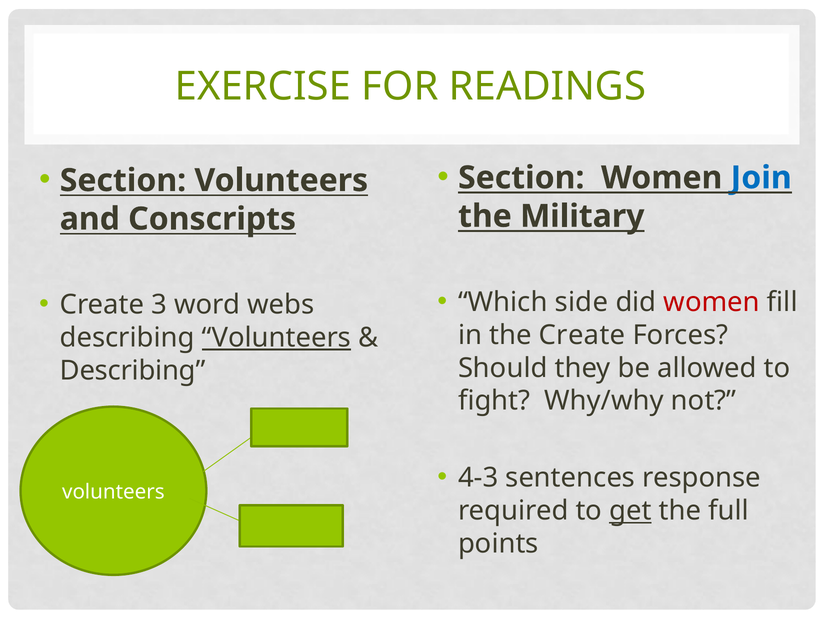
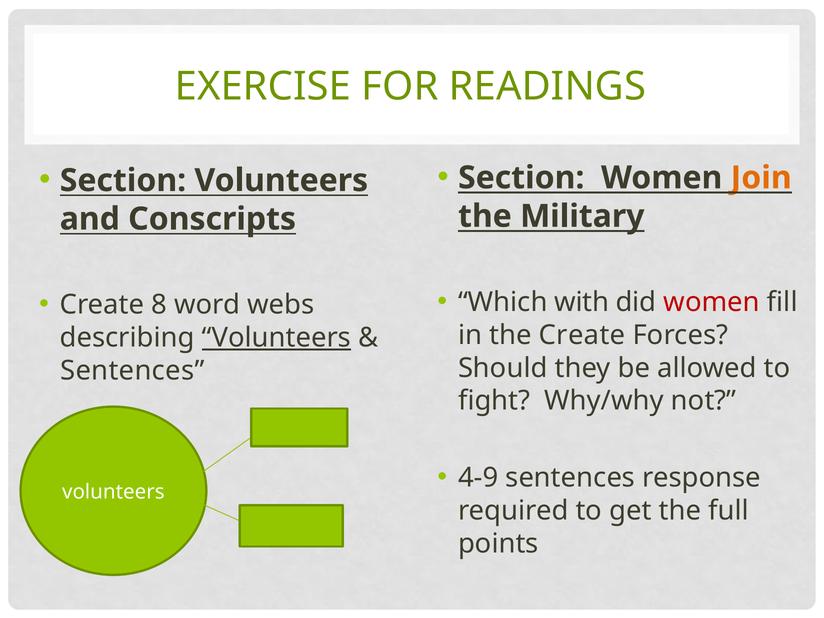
Join colour: blue -> orange
side: side -> with
3: 3 -> 8
Describing at (133, 371): Describing -> Sentences
4-3: 4-3 -> 4-9
get underline: present -> none
